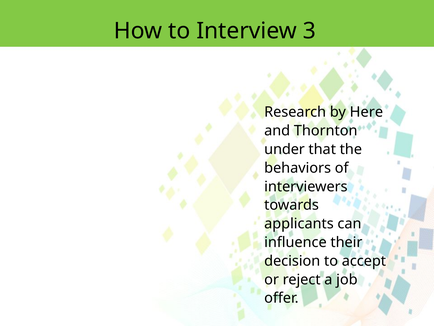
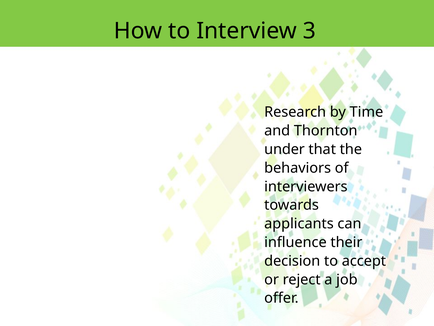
Here: Here -> Time
